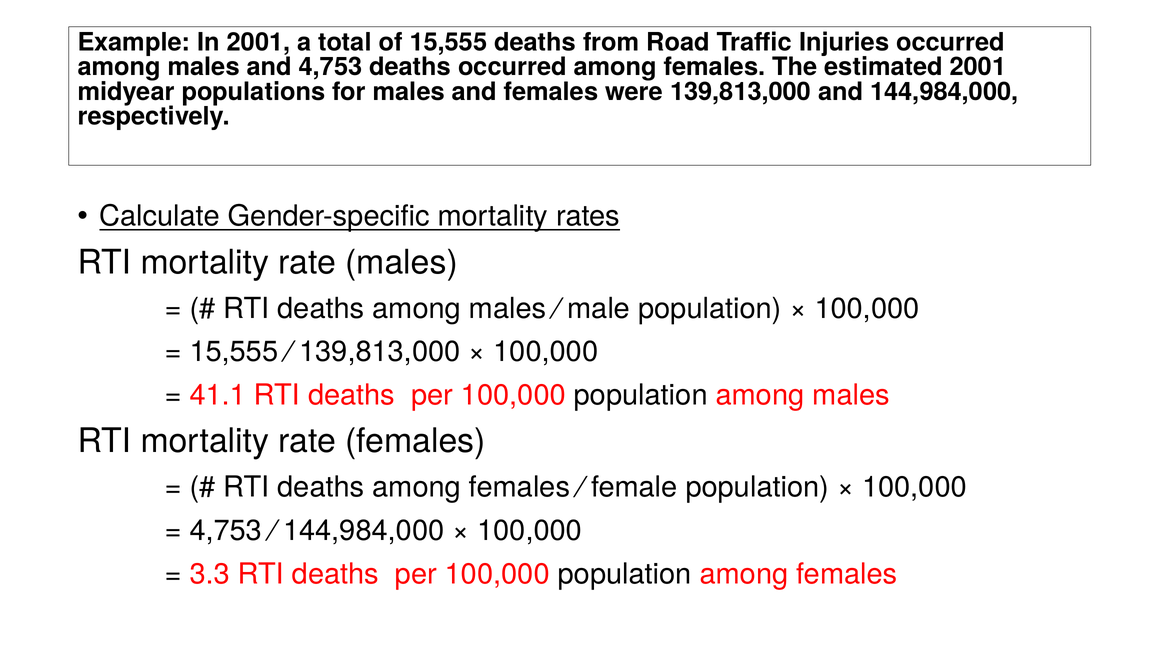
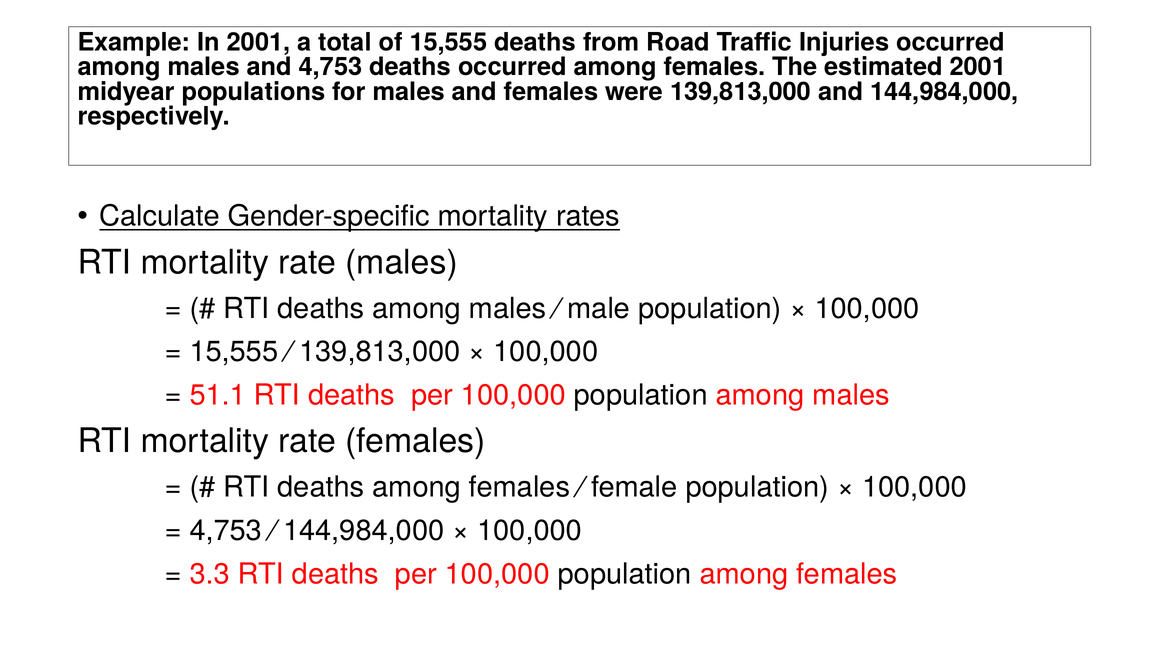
41.1: 41.1 -> 51.1
